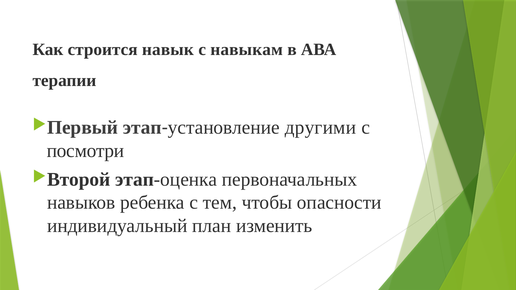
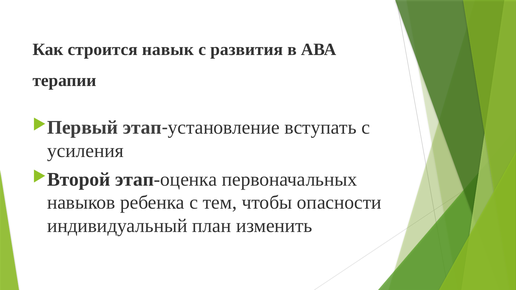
навыкам: навыкам -> развития
другими: другими -> вступать
посмотри: посмотри -> усиления
